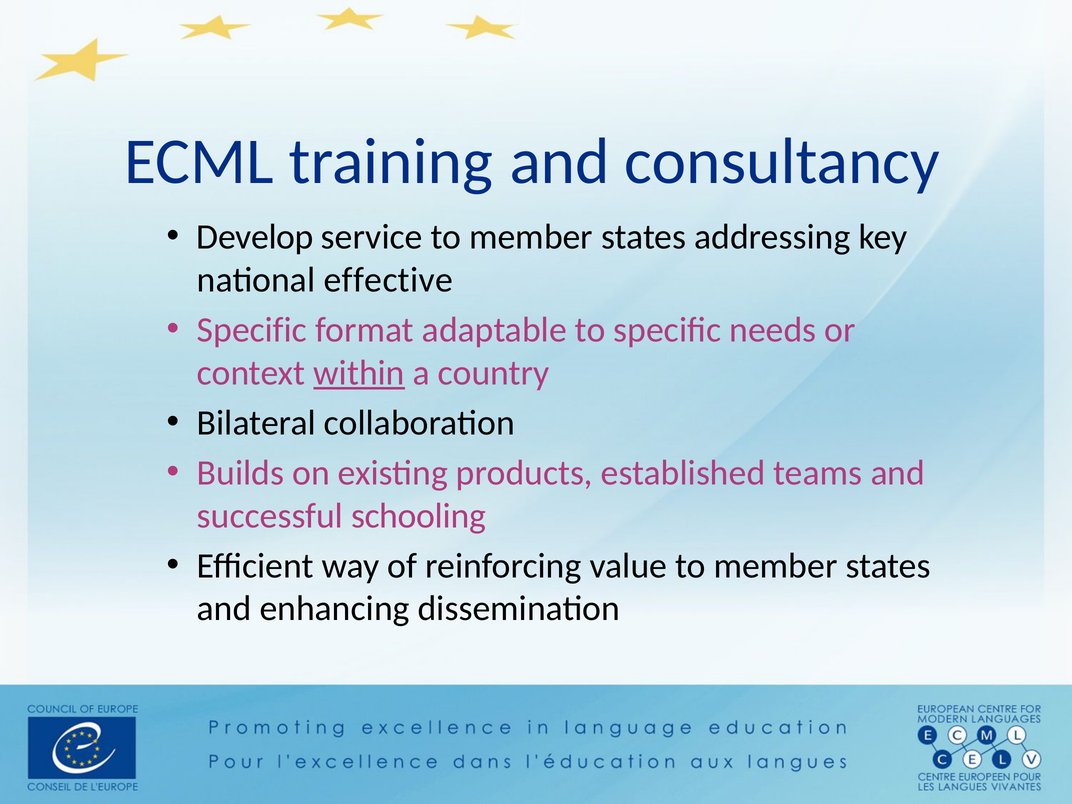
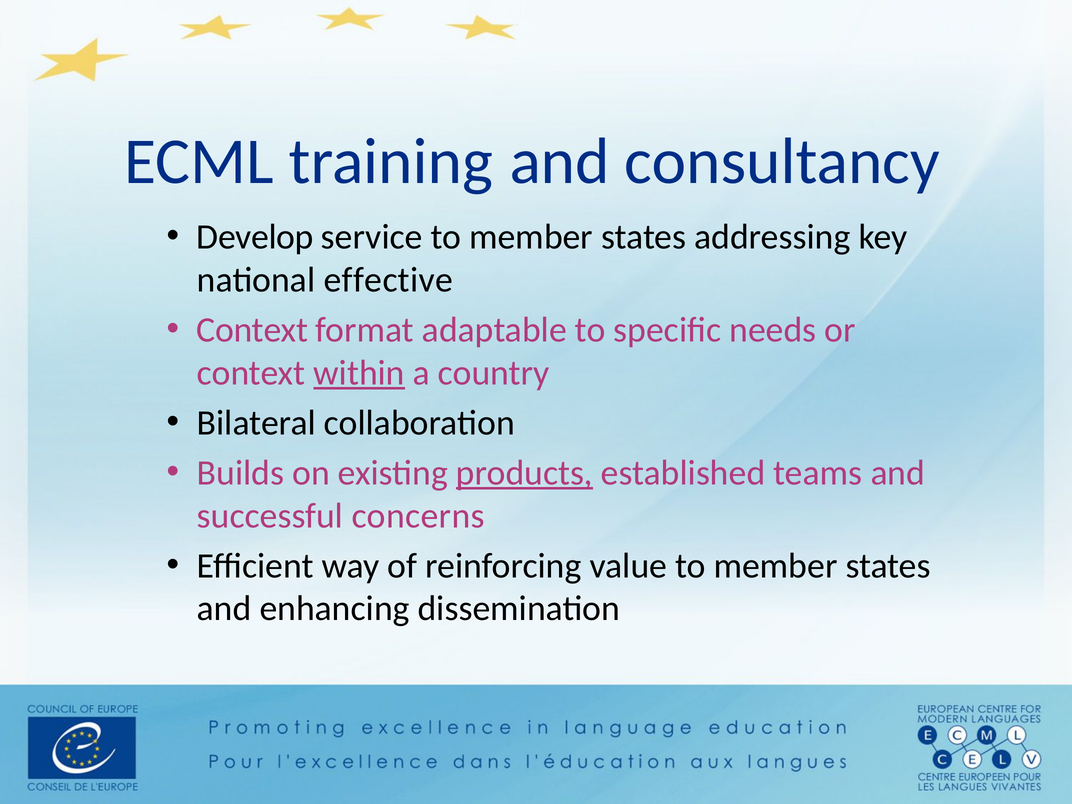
Specific at (252, 330): Specific -> Context
products underline: none -> present
schooling: schooling -> concerns
